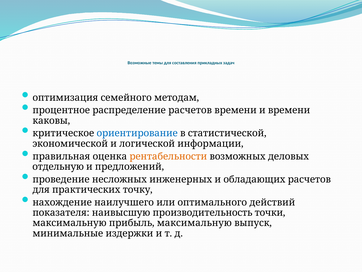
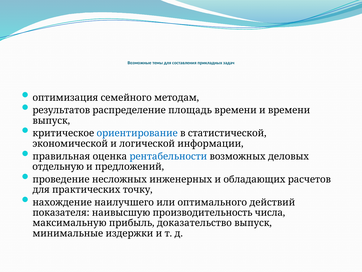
процентное: процентное -> результатов
распределение расчетов: расчетов -> площадь
каковы at (51, 120): каковы -> выпуск
рентабельности colour: orange -> blue
точки: точки -> числа
прибыль максимальную: максимальную -> доказательство
